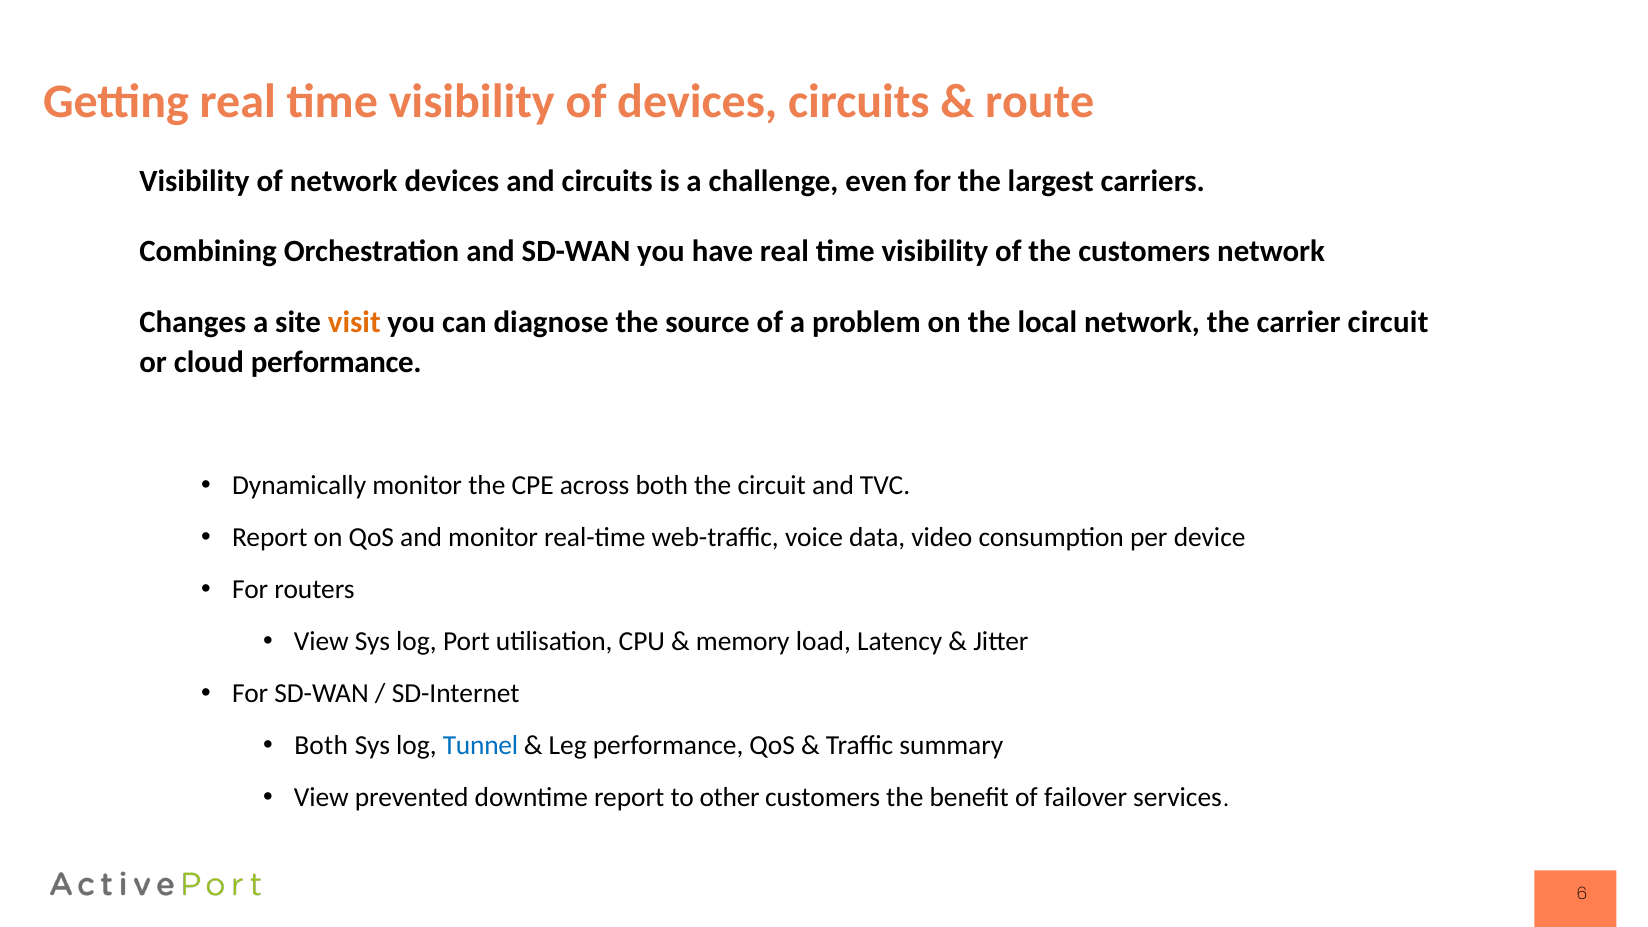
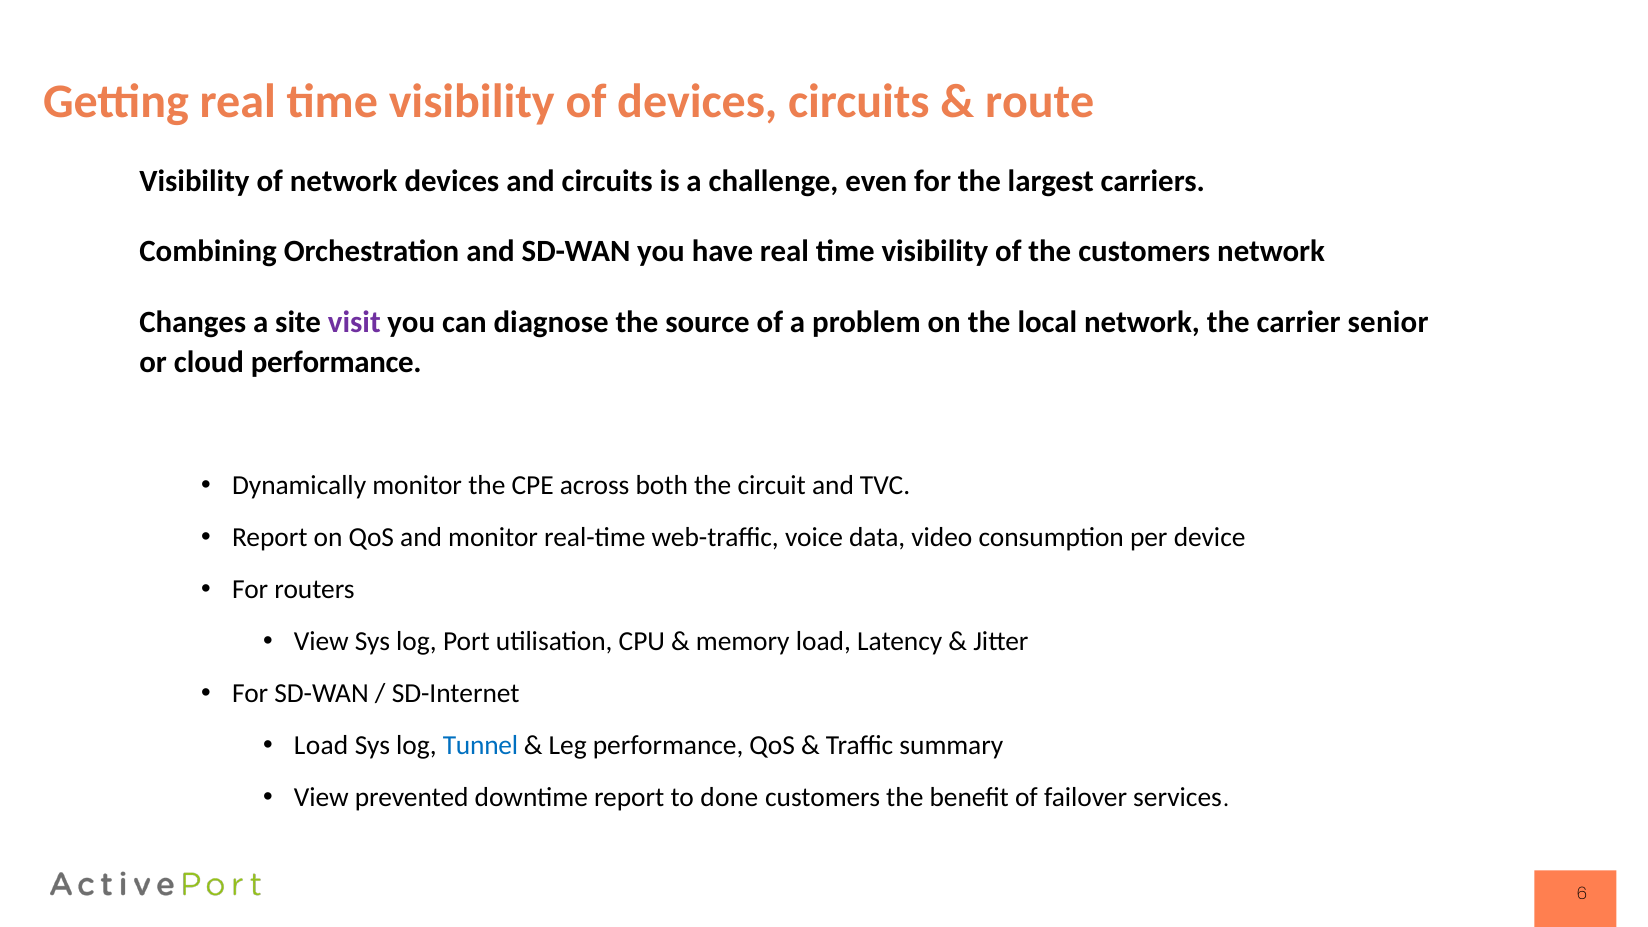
visit colour: orange -> purple
carrier circuit: circuit -> senior
Both at (321, 745): Both -> Load
other: other -> done
